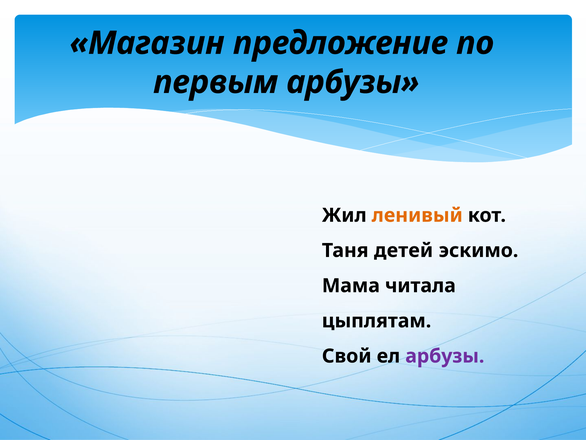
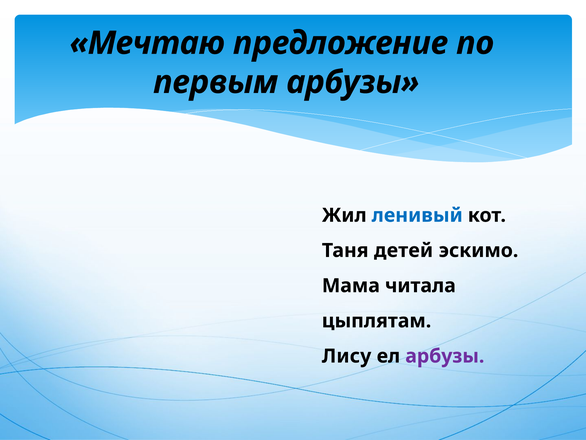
Магазин: Магазин -> Мечтаю
ленивый colour: orange -> blue
Свой: Свой -> Лису
